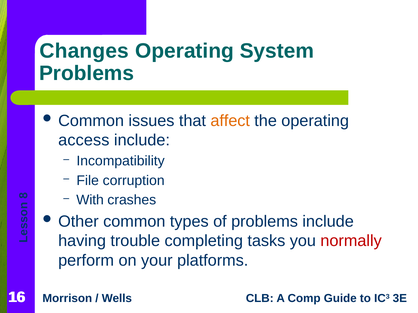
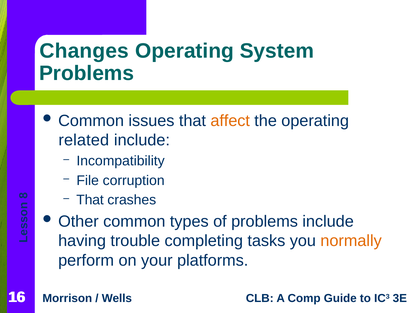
access: access -> related
With at (90, 200): With -> That
normally colour: red -> orange
